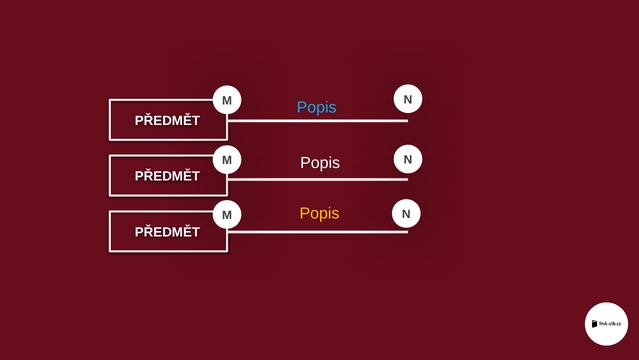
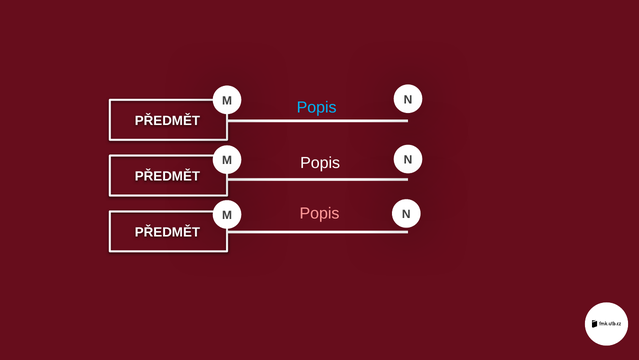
Popis at (319, 213) colour: yellow -> pink
